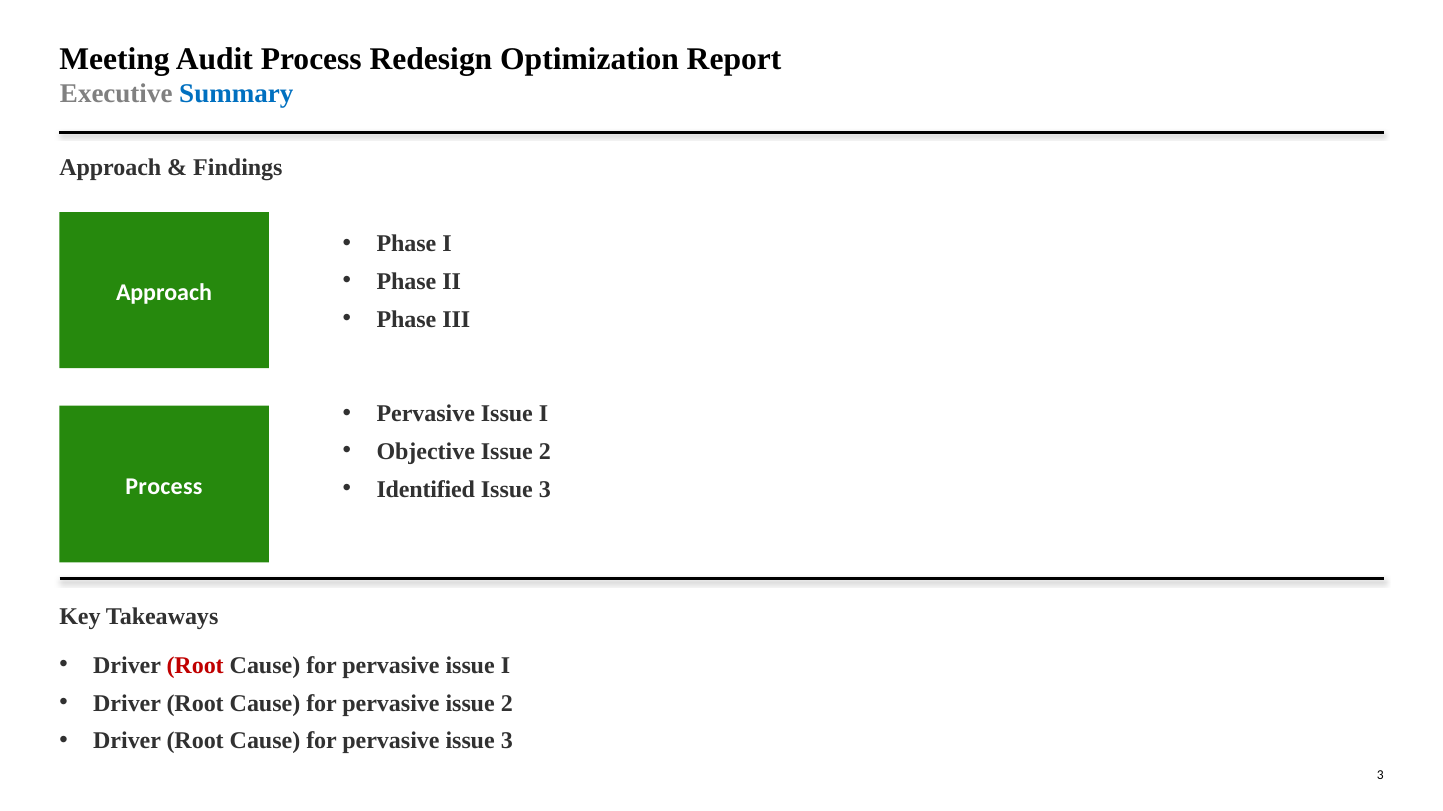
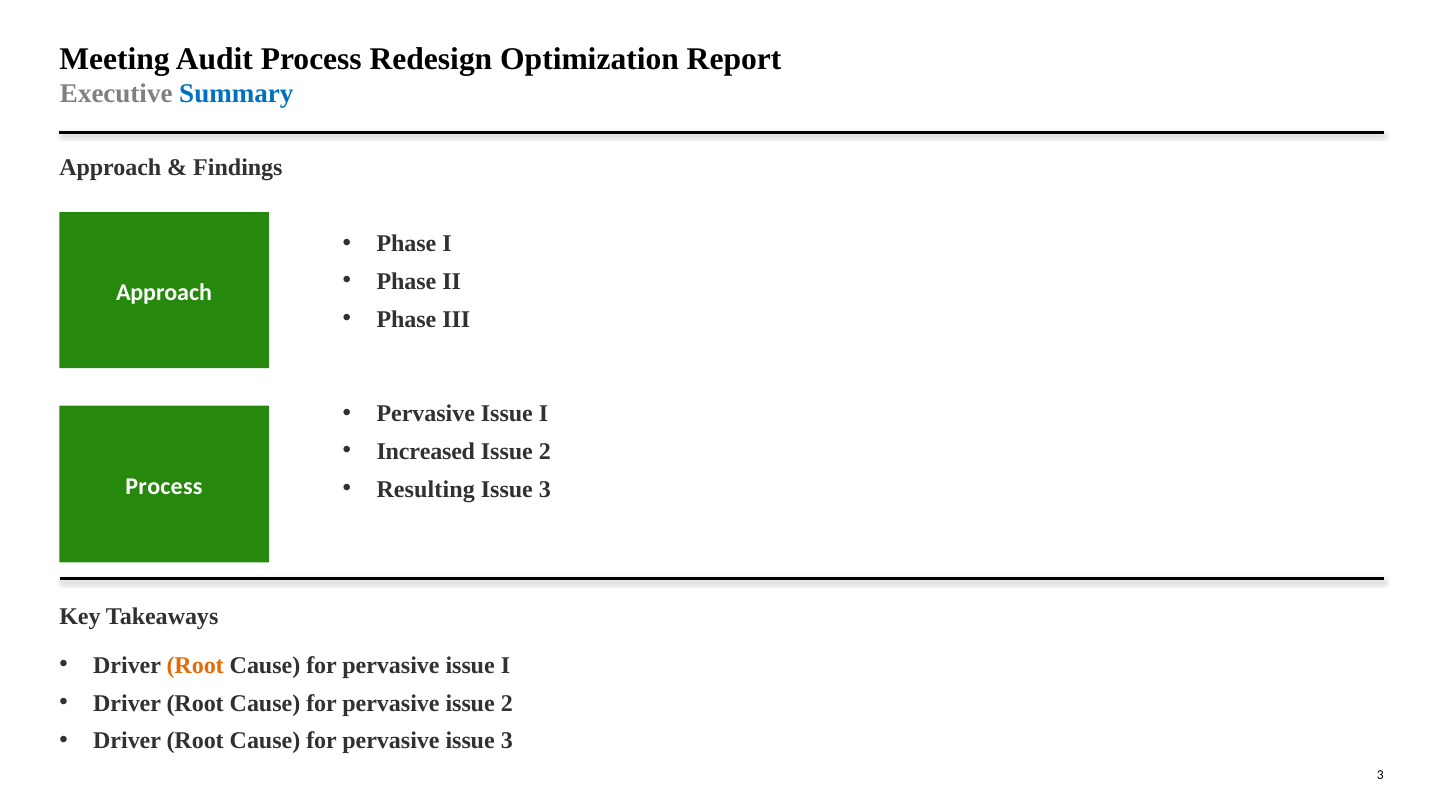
Objective: Objective -> Increased
Identified: Identified -> Resulting
Root at (195, 666) colour: red -> orange
